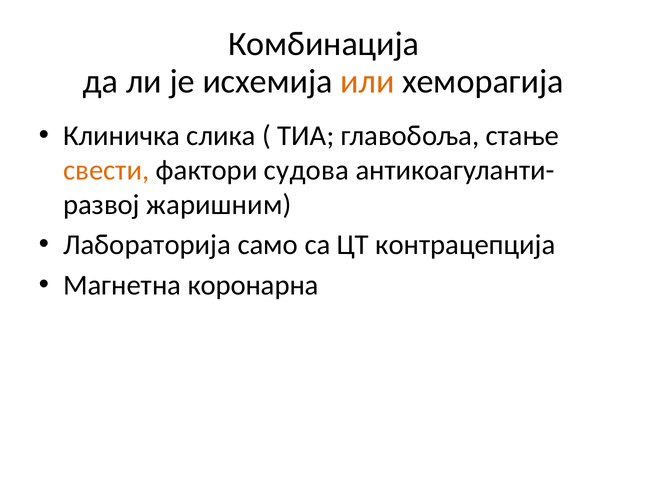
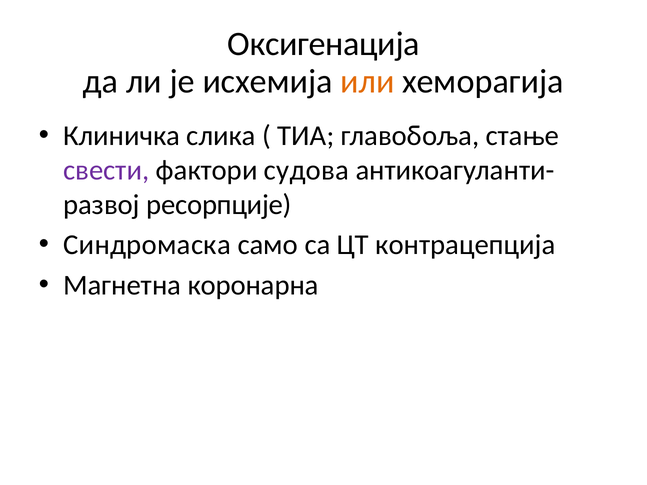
Комбинација: Комбинација -> Оксигенација
свести colour: orange -> purple
жаришним: жаришним -> ресорпције
Лабораторија: Лабораторија -> Синдромаска
